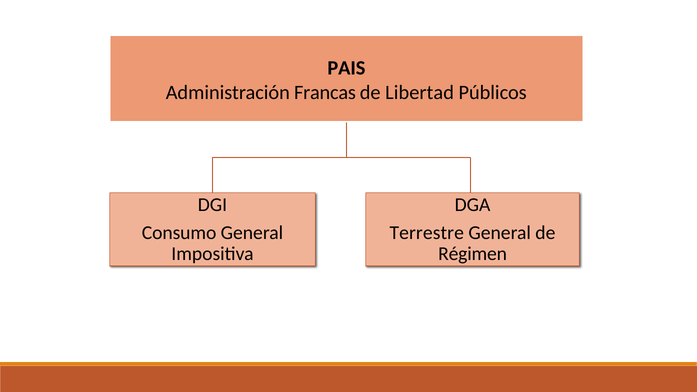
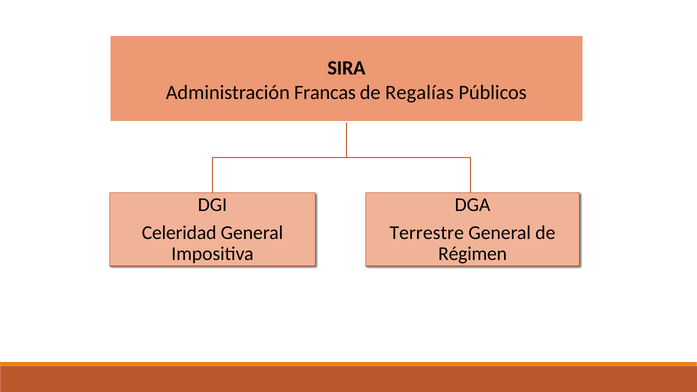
PAIS: PAIS -> SIRA
Libertad: Libertad -> Regalías
Consumo: Consumo -> Celeridad
